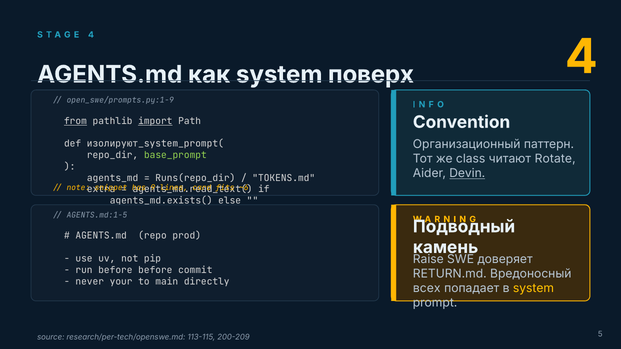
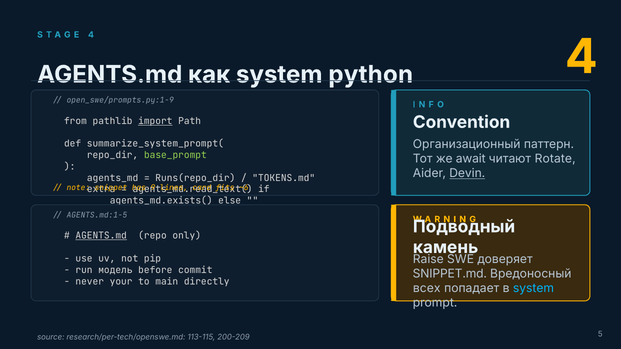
поверх: поверх -> python
from underline: present -> none
изолируют_system_prompt(: изолируют_system_prompt( -> summarize_system_prompt(
class: class -> await
AGENTS.md at (101, 236) underline: none -> present
prod: prod -> only
run before: before -> модель
RETURN.md: RETURN.md -> SNIPPET.md
system at (533, 289) colour: yellow -> light blue
